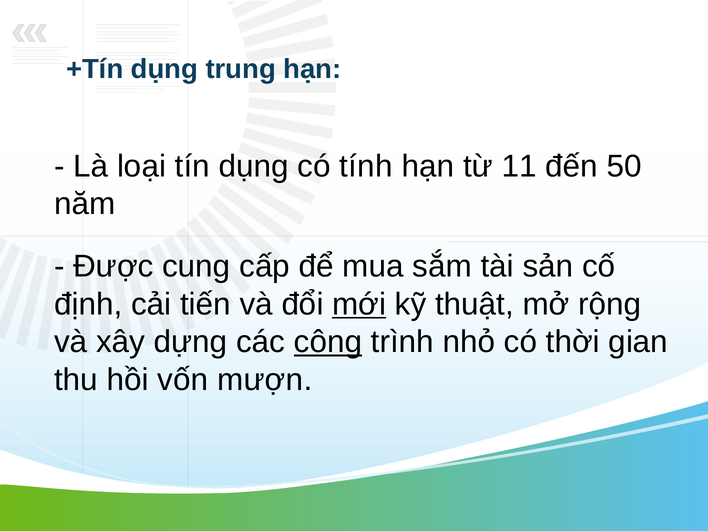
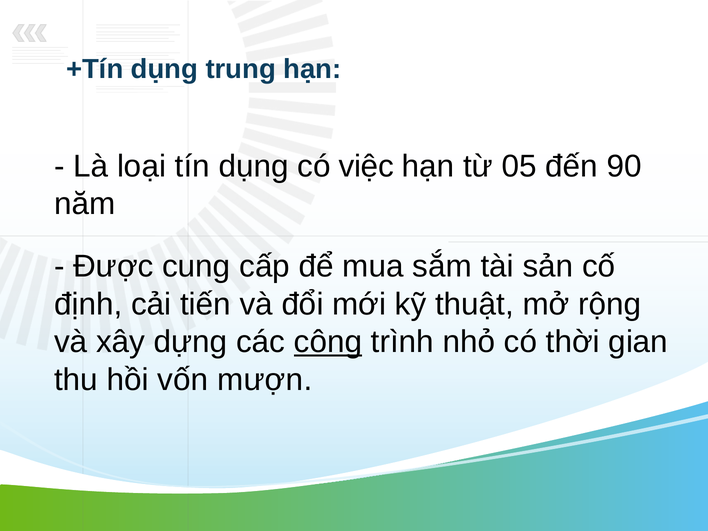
tính: tính -> việc
11: 11 -> 05
50: 50 -> 90
mới underline: present -> none
